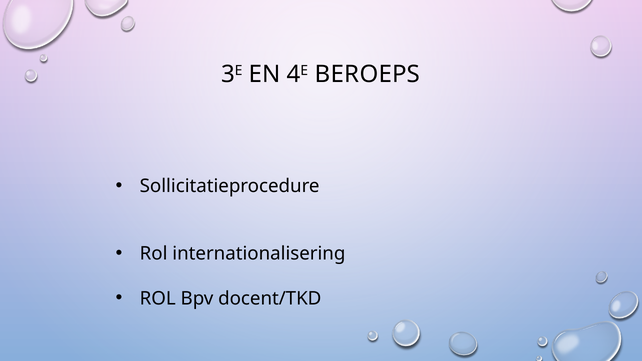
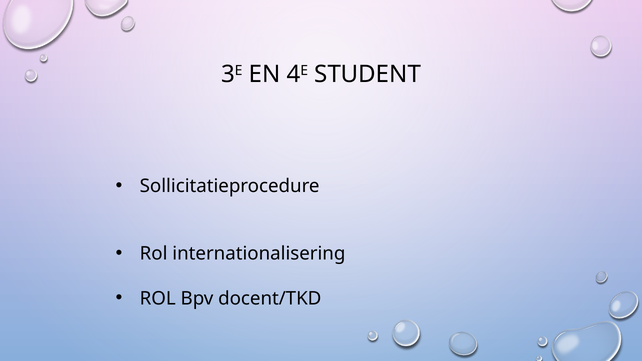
BEROEPS: BEROEPS -> STUDENT
